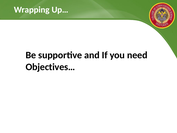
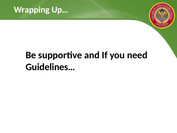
Objectives…: Objectives… -> Guidelines…
